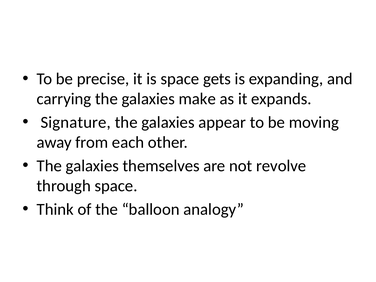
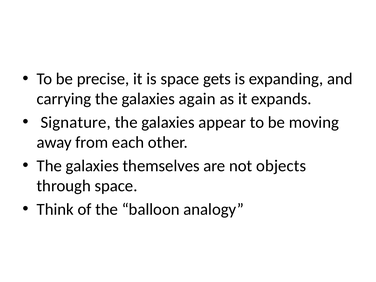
make: make -> again
revolve: revolve -> objects
